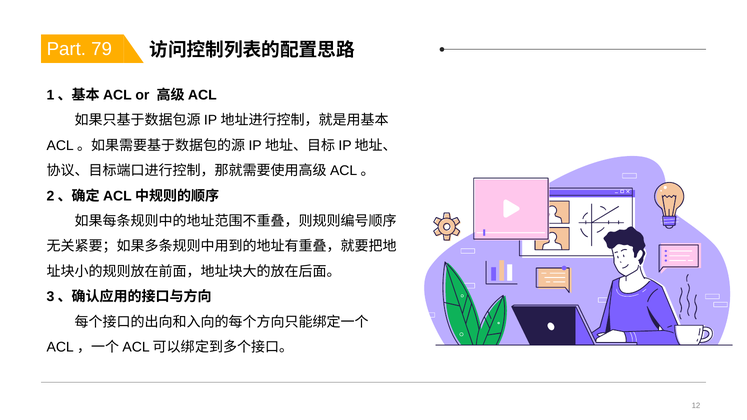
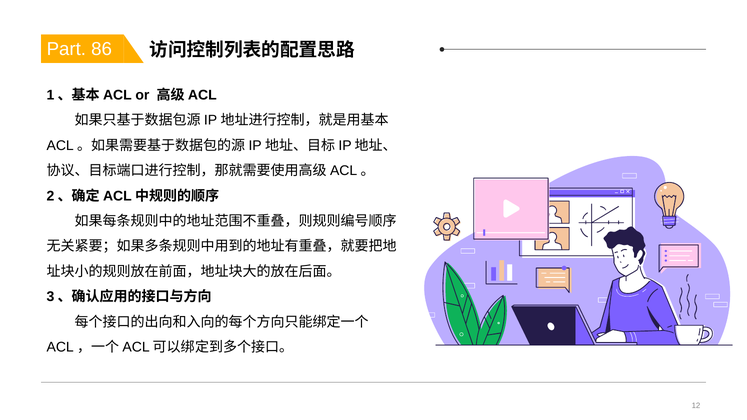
79: 79 -> 86
